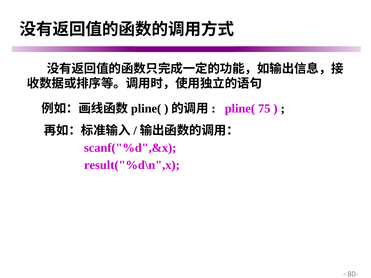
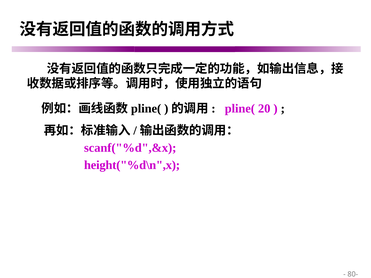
75: 75 -> 20
result("%d\n",x: result("%d\n",x -> height("%d\n",x
